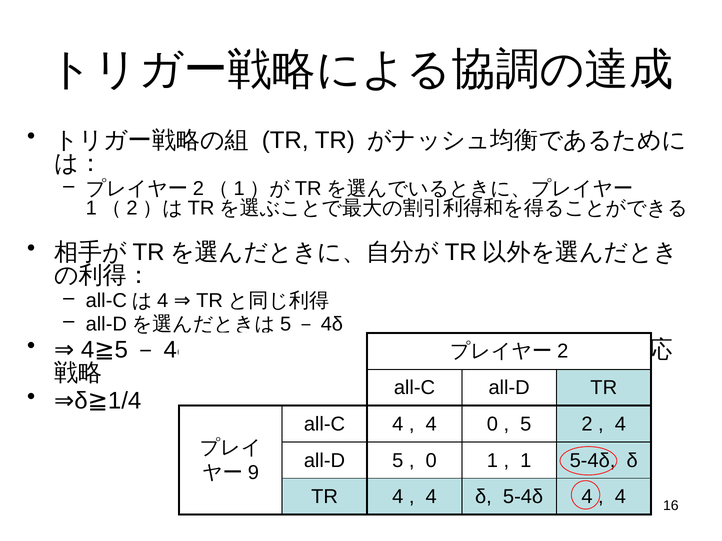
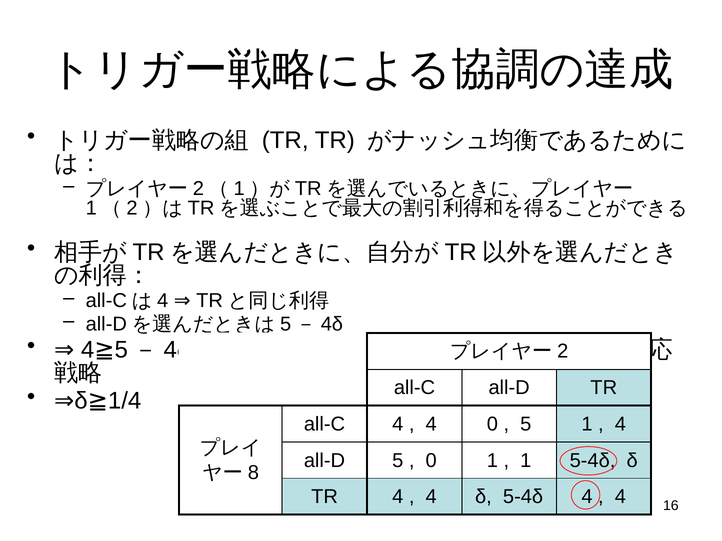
5 2: 2 -> 1
9: 9 -> 8
